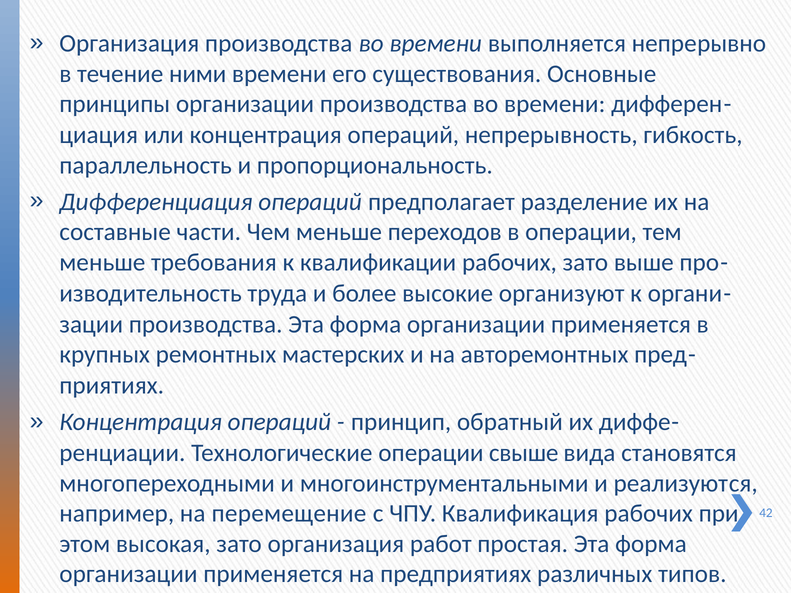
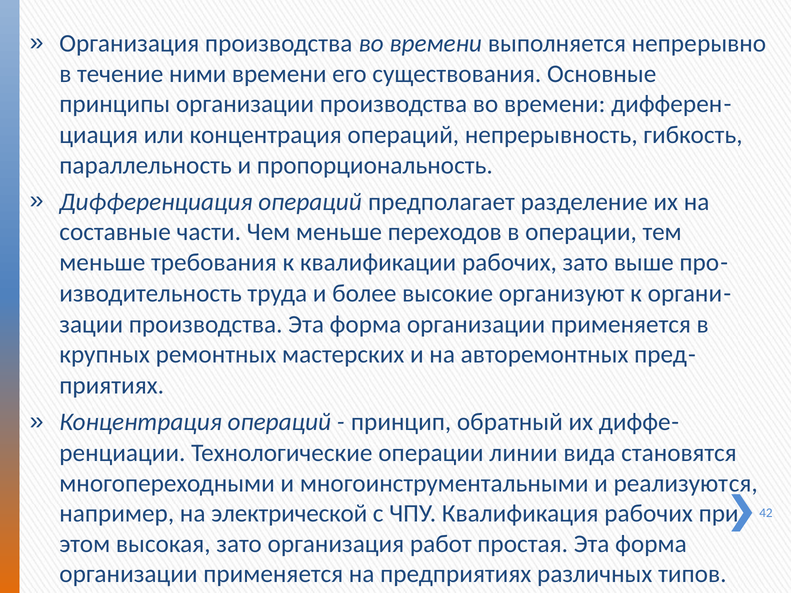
свыше: свыше -> линии
перемещение: перемещение -> электрической
